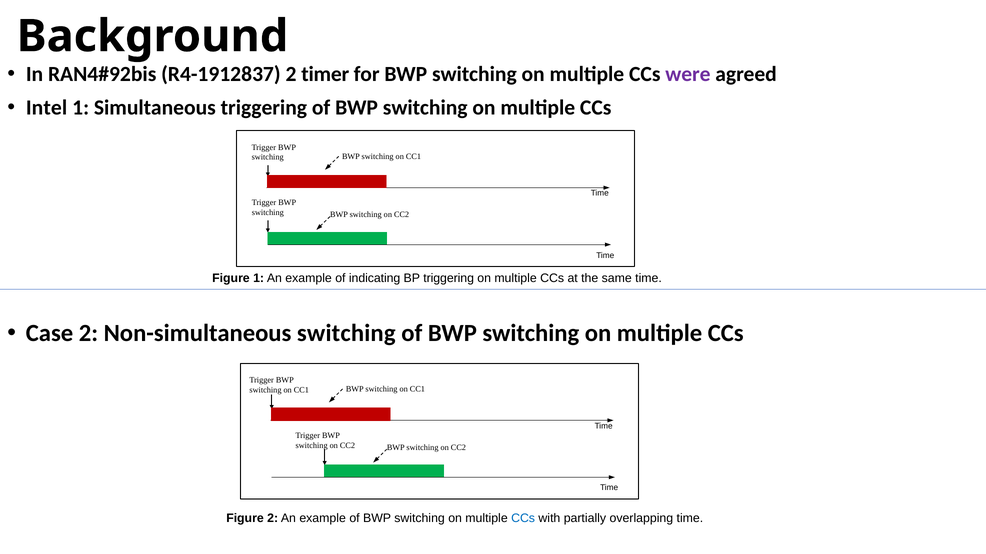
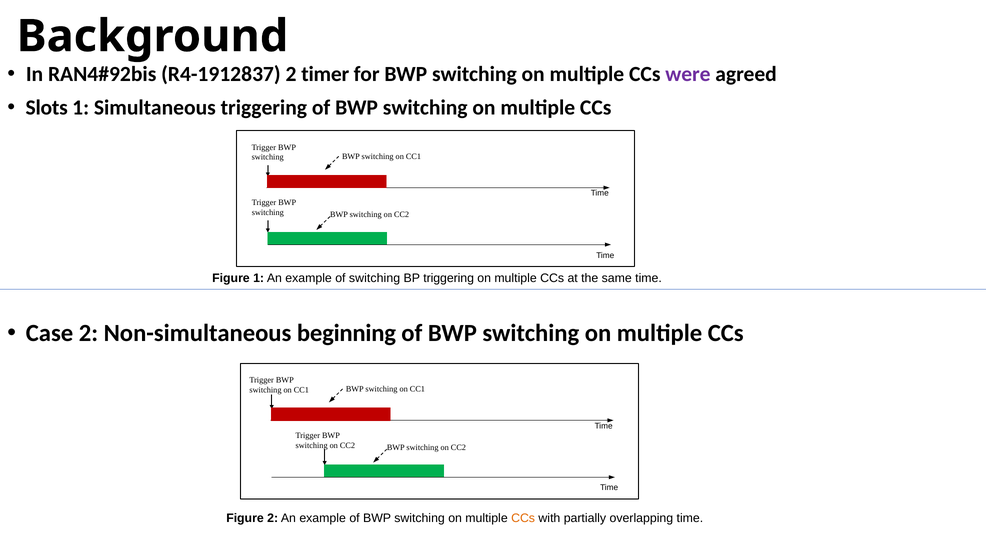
Intel: Intel -> Slots
of indicating: indicating -> switching
Non-simultaneous switching: switching -> beginning
CCs at (523, 519) colour: blue -> orange
